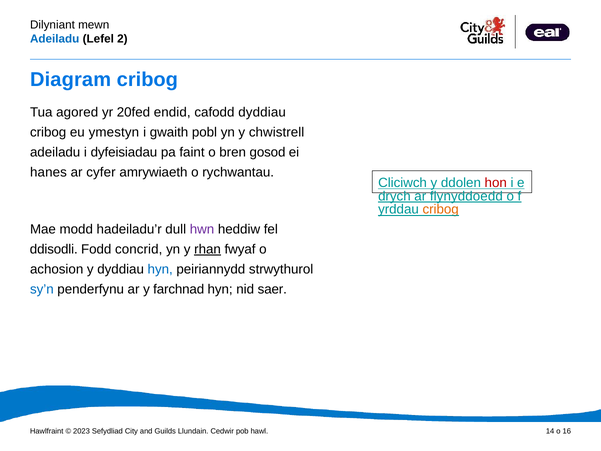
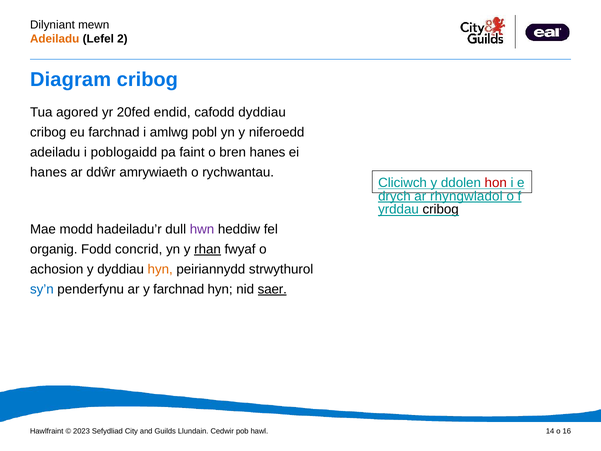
Adeiladu at (55, 39) colour: blue -> orange
eu ymestyn: ymestyn -> farchnad
gwaith: gwaith -> amlwg
chwistrell: chwistrell -> niferoedd
dyfeisiadau: dyfeisiadau -> poblogaidd
bren gosod: gosod -> hanes
cyfer: cyfer -> ddŵr
flynyddoedd: flynyddoedd -> rhyngwladol
cribog at (441, 209) colour: orange -> black
ddisodli: ddisodli -> organig
hyn at (160, 269) colour: blue -> orange
saer underline: none -> present
